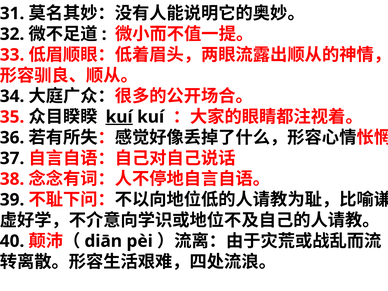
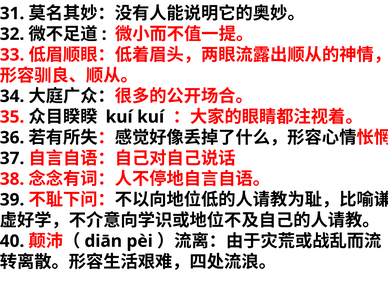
kuí at (119, 117) underline: present -> none
